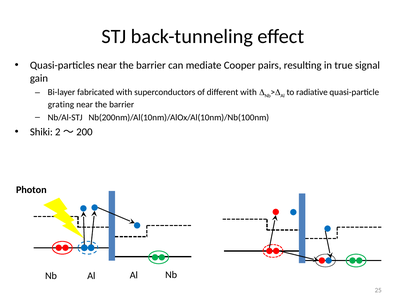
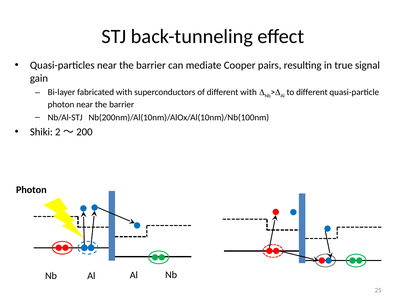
to radiative: radiative -> different
grating at (61, 105): grating -> photon
